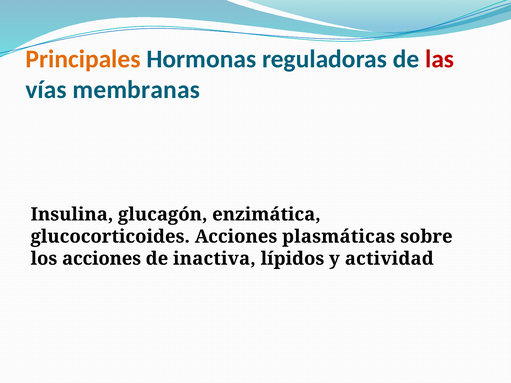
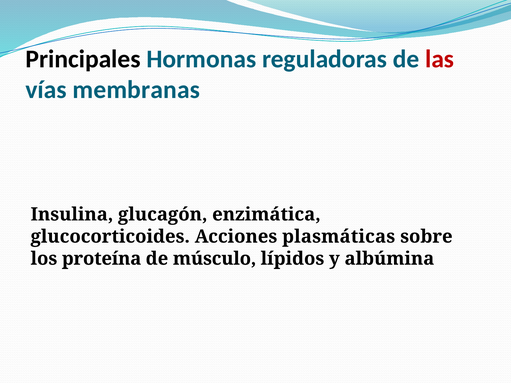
Principales colour: orange -> black
los acciones: acciones -> proteína
inactiva: inactiva -> músculo
actividad: actividad -> albúmina
